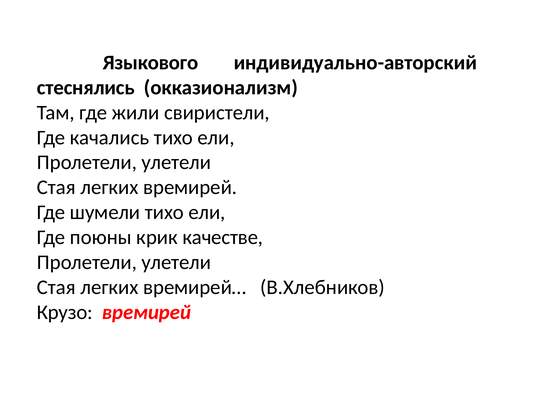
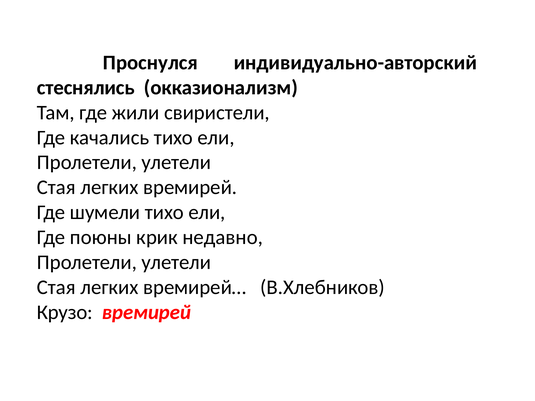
Языкового: Языкового -> Проснулся
качестве: качестве -> недавно
